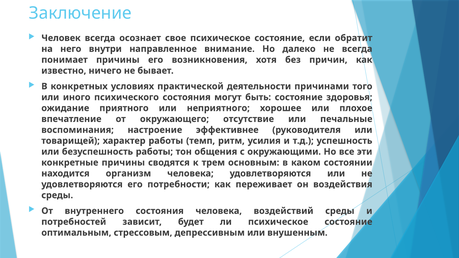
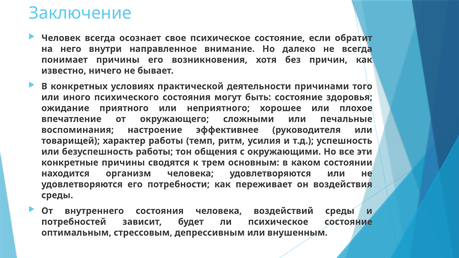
отсутствие: отсутствие -> сложными
